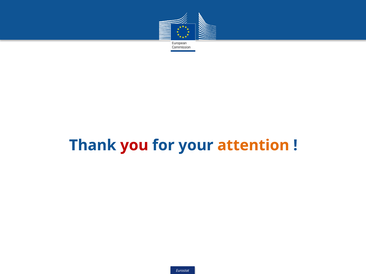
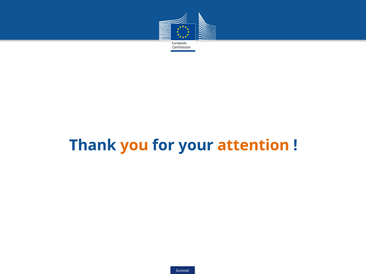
you colour: red -> orange
